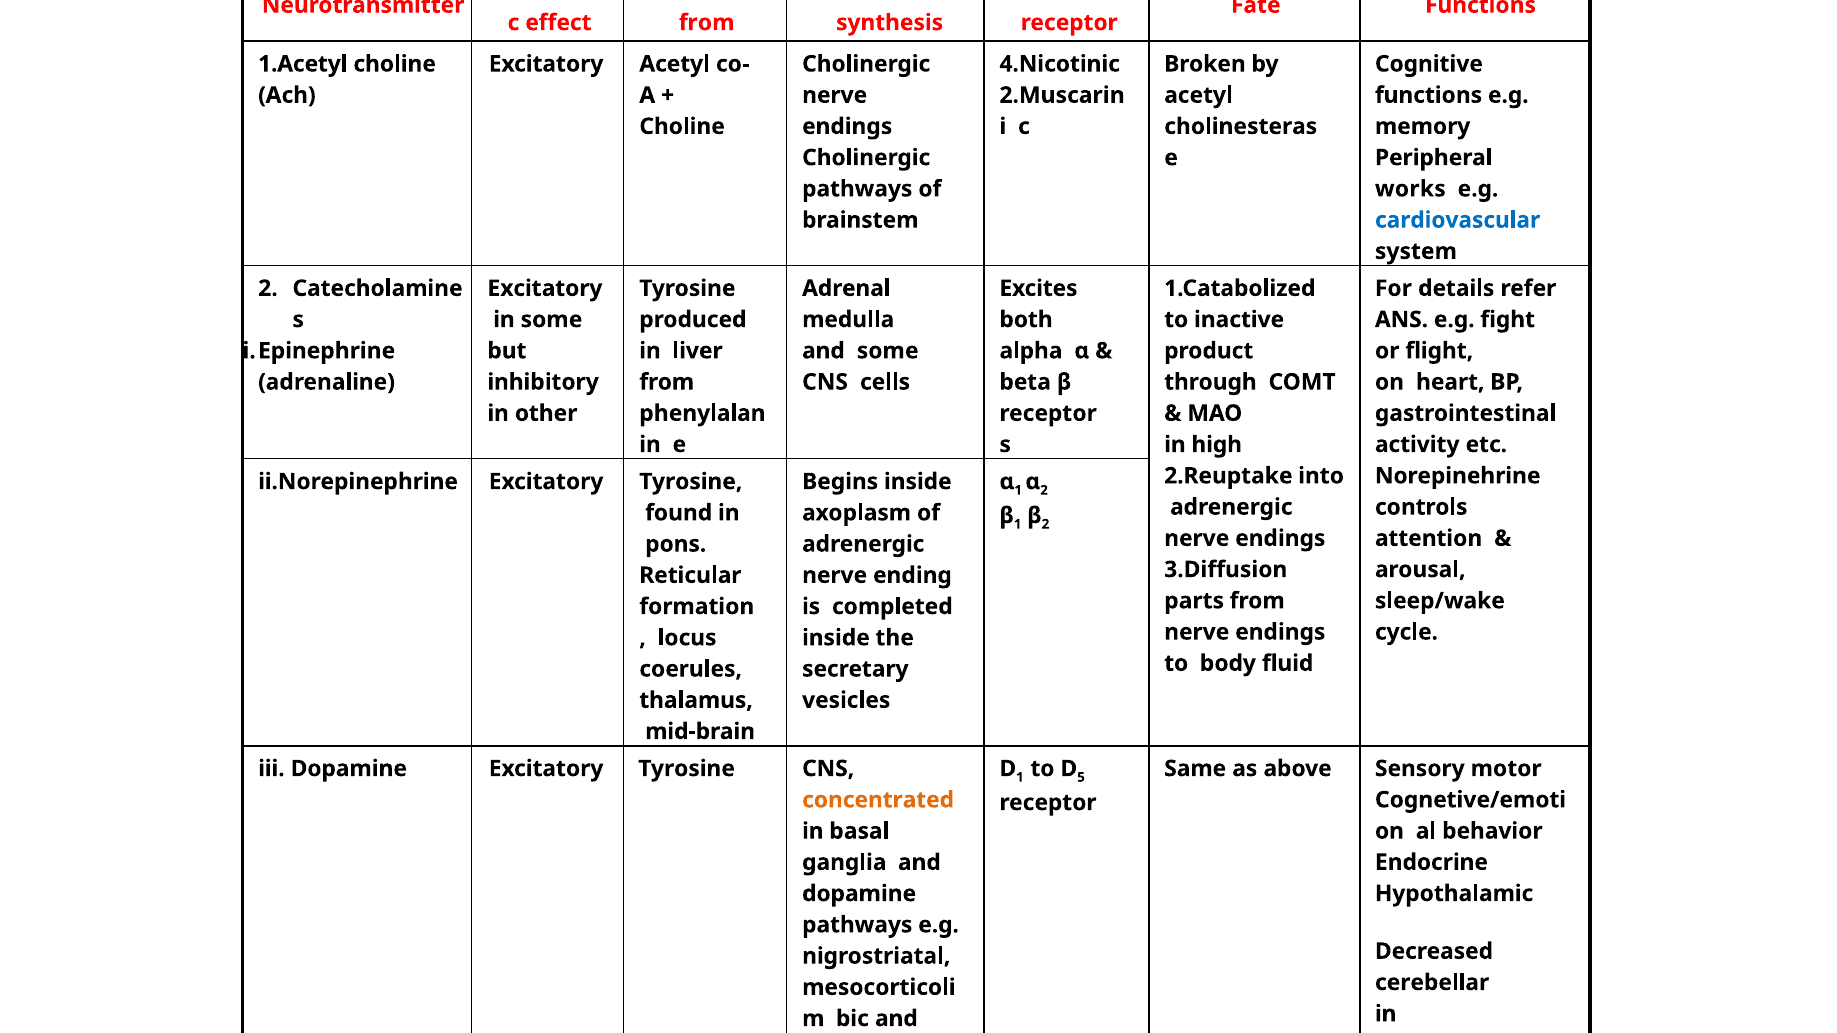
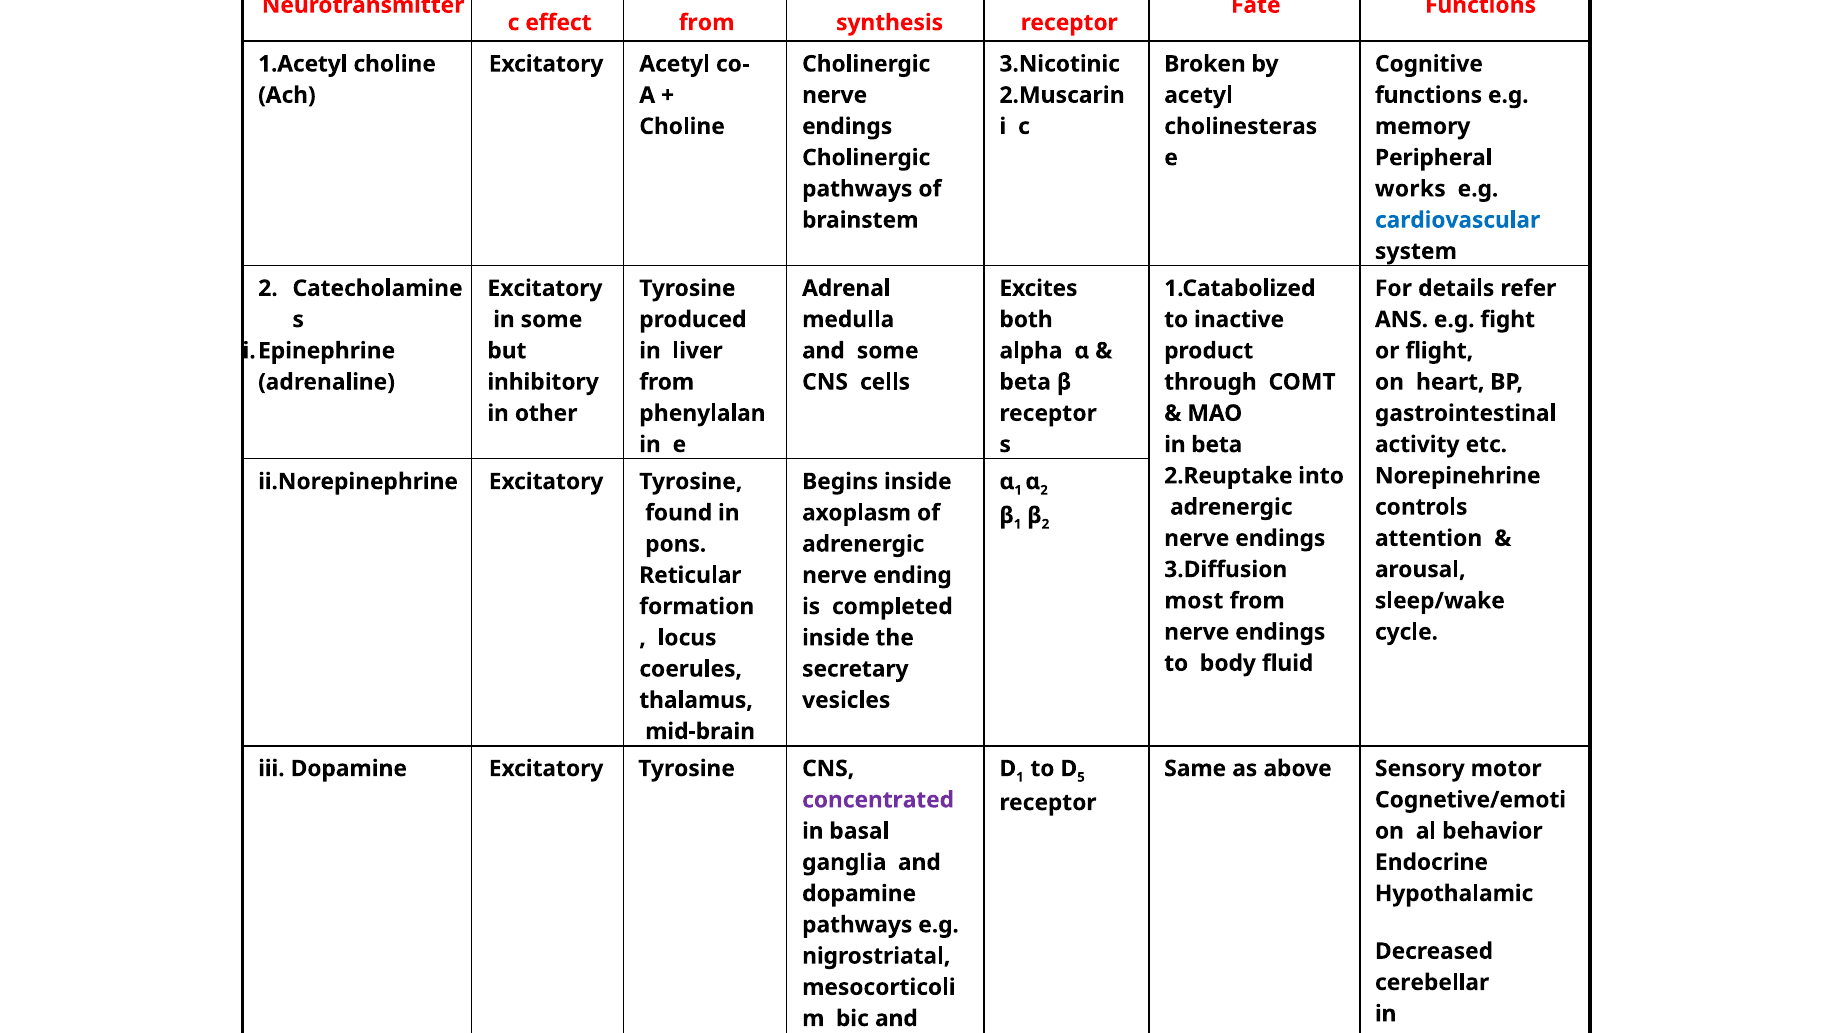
4.Nicotinic: 4.Nicotinic -> 3.Nicotinic
in high: high -> beta
parts: parts -> most
concentrated colour: orange -> purple
